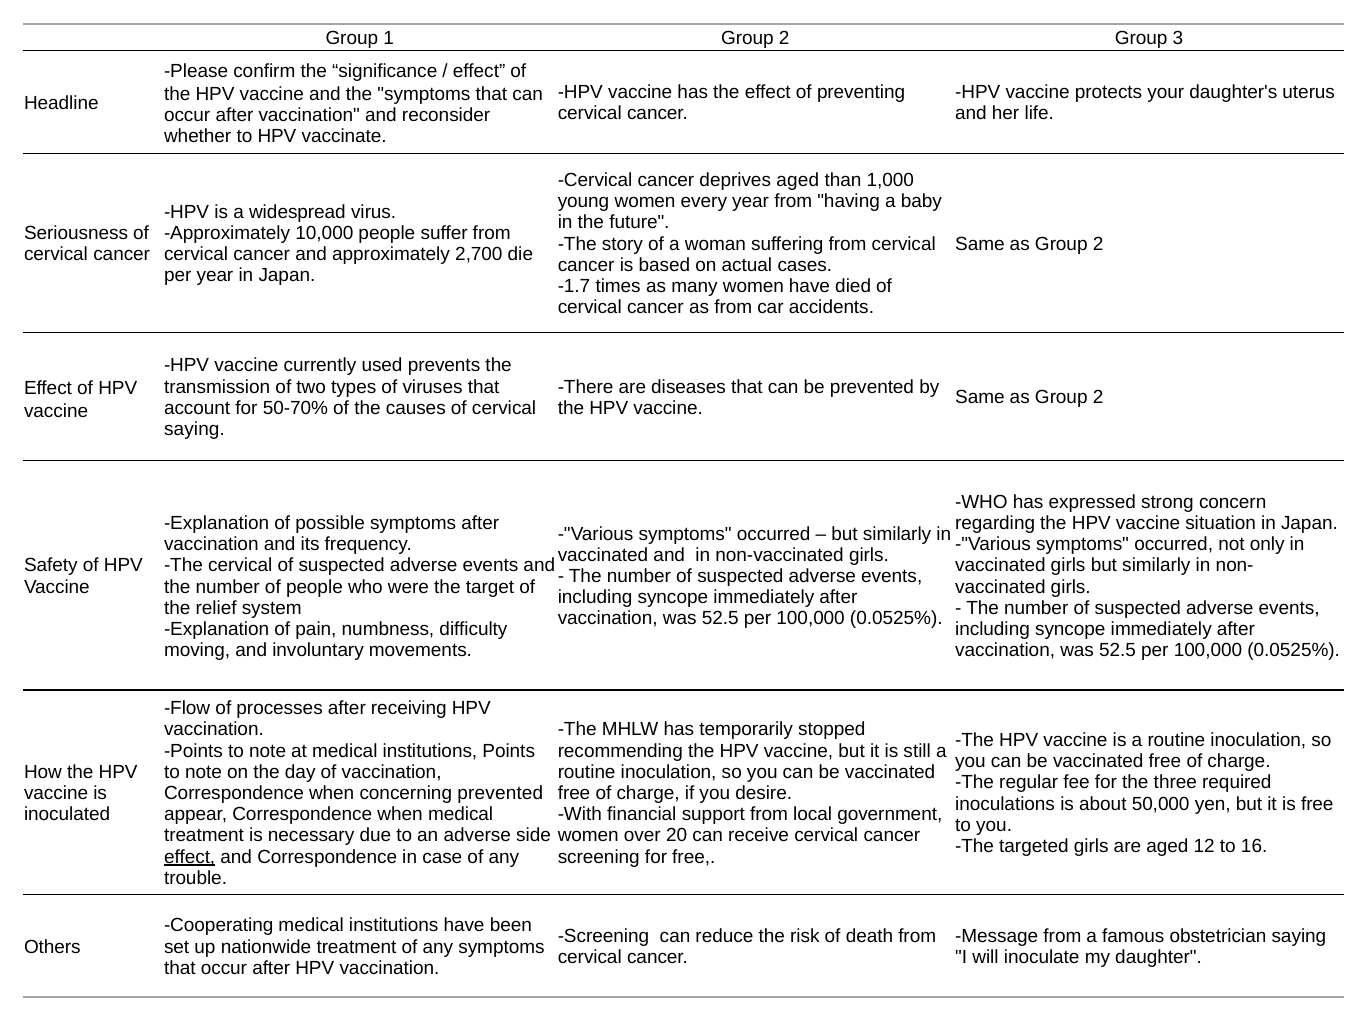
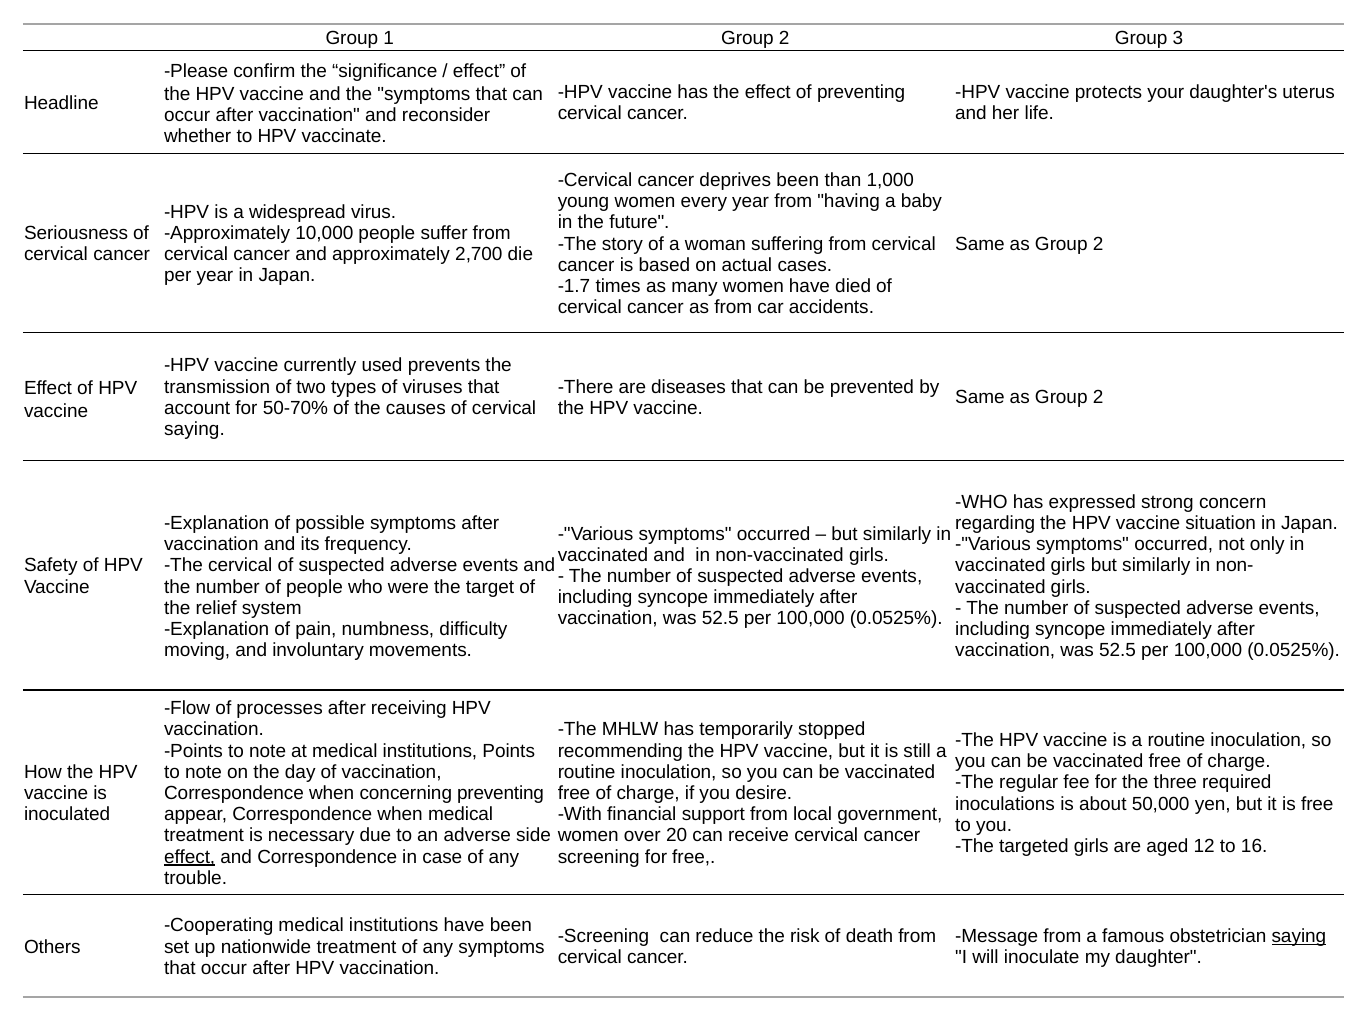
deprives aged: aged -> been
concerning prevented: prevented -> preventing
saying at (1299, 936) underline: none -> present
